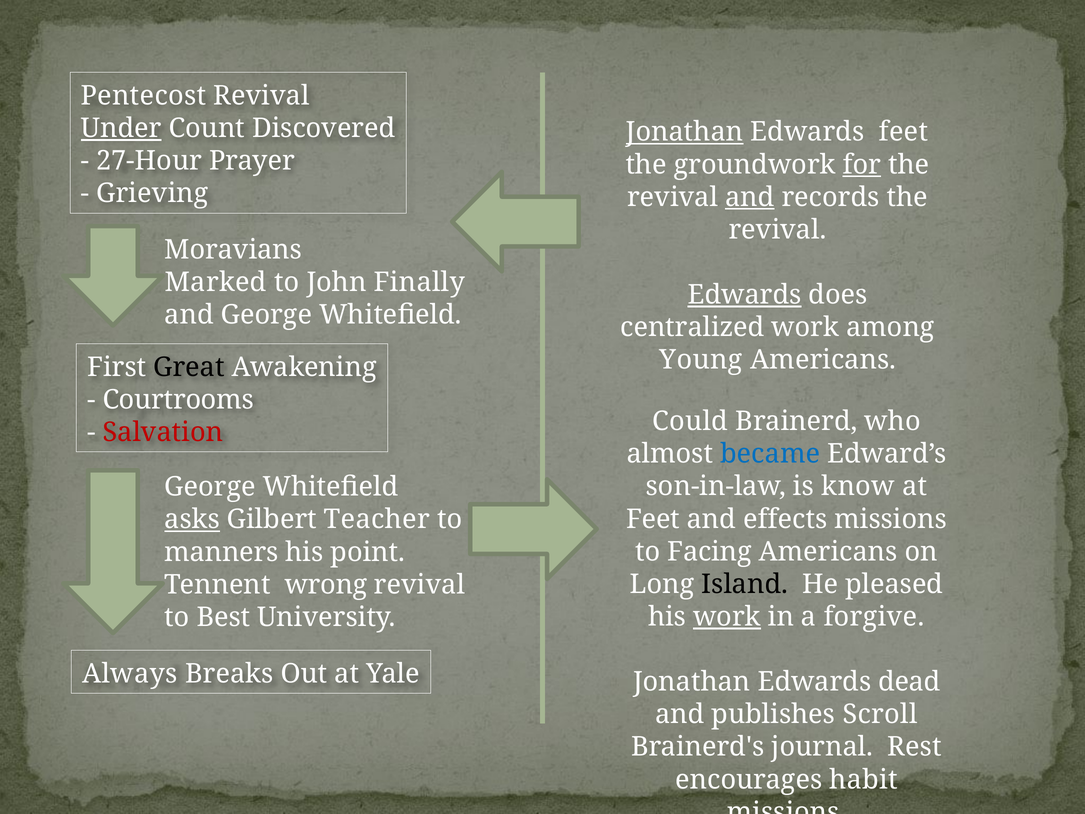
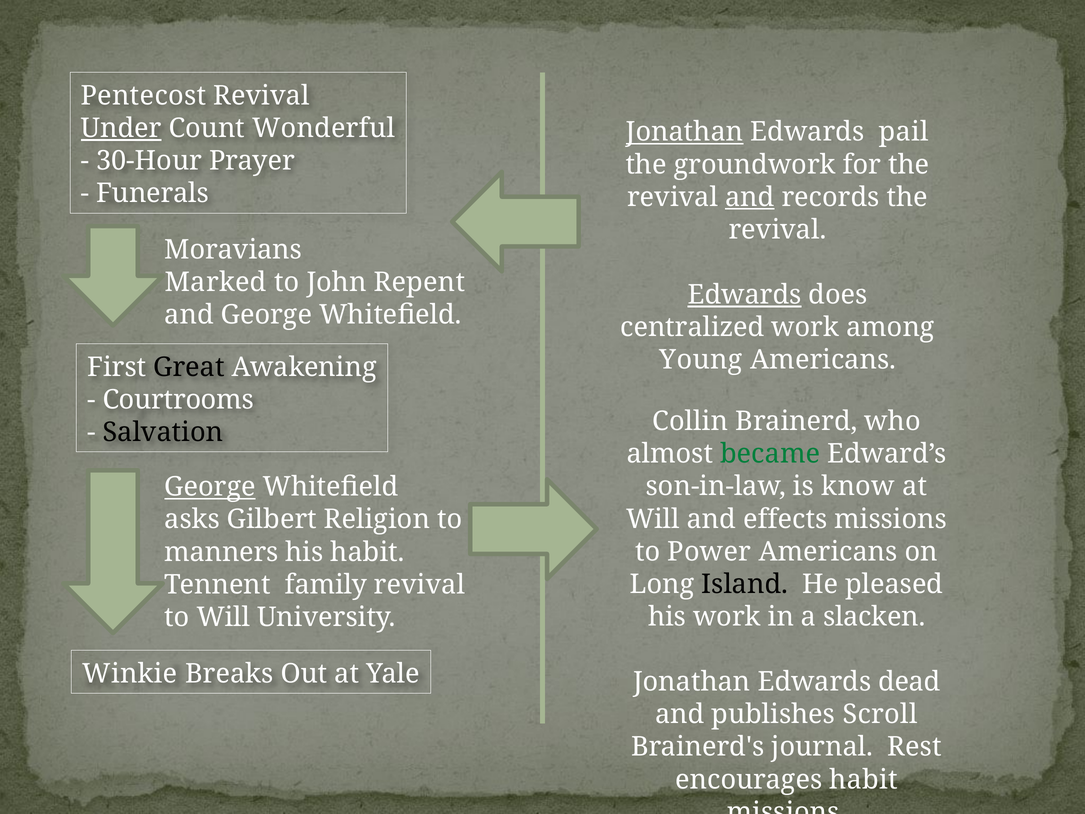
Discovered: Discovered -> Wonderful
Edwards feet: feet -> pail
27-Hour: 27-Hour -> 30-Hour
for underline: present -> none
Grieving: Grieving -> Funerals
Finally: Finally -> Repent
Could: Could -> Collin
Salvation colour: red -> black
became colour: blue -> green
George at (210, 487) underline: none -> present
Feet at (653, 519): Feet -> Will
asks underline: present -> none
Teacher: Teacher -> Religion
Facing: Facing -> Power
his point: point -> habit
wrong: wrong -> family
work at (727, 617) underline: present -> none
forgive: forgive -> slacken
to Best: Best -> Will
Always: Always -> Winkie
